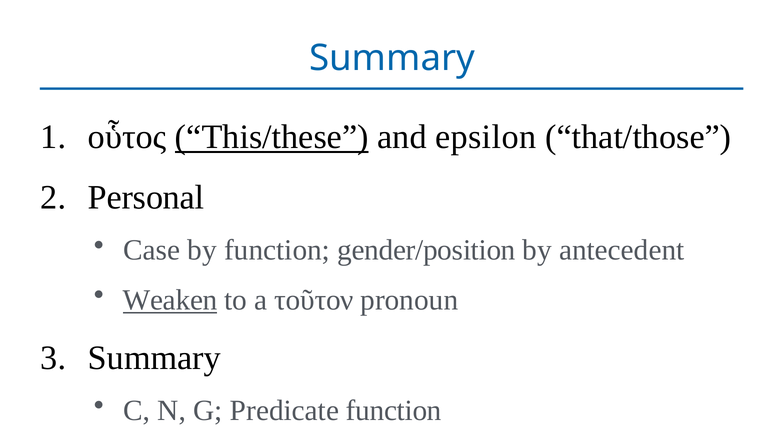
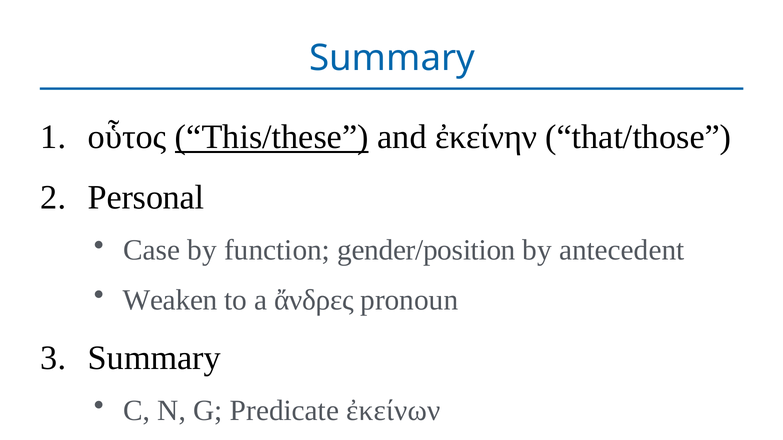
epsilon: epsilon -> ἐκείνην
Weaken underline: present -> none
τοῦτον: τοῦτον -> ἄνδρες
Predicate function: function -> ἐκείνων
